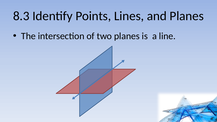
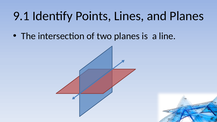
8.3: 8.3 -> 9.1
